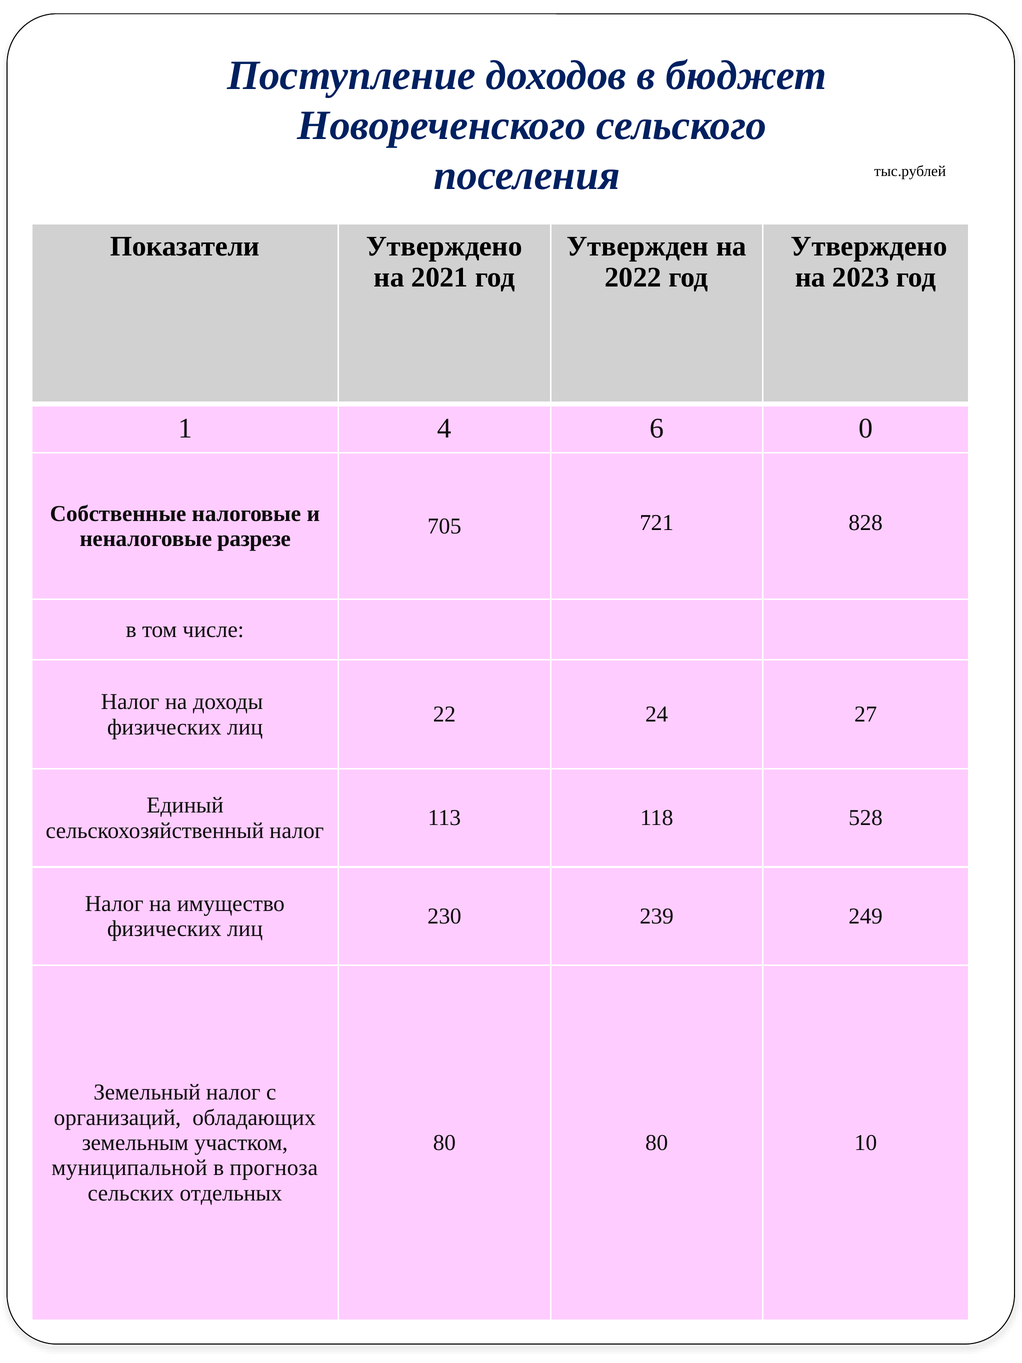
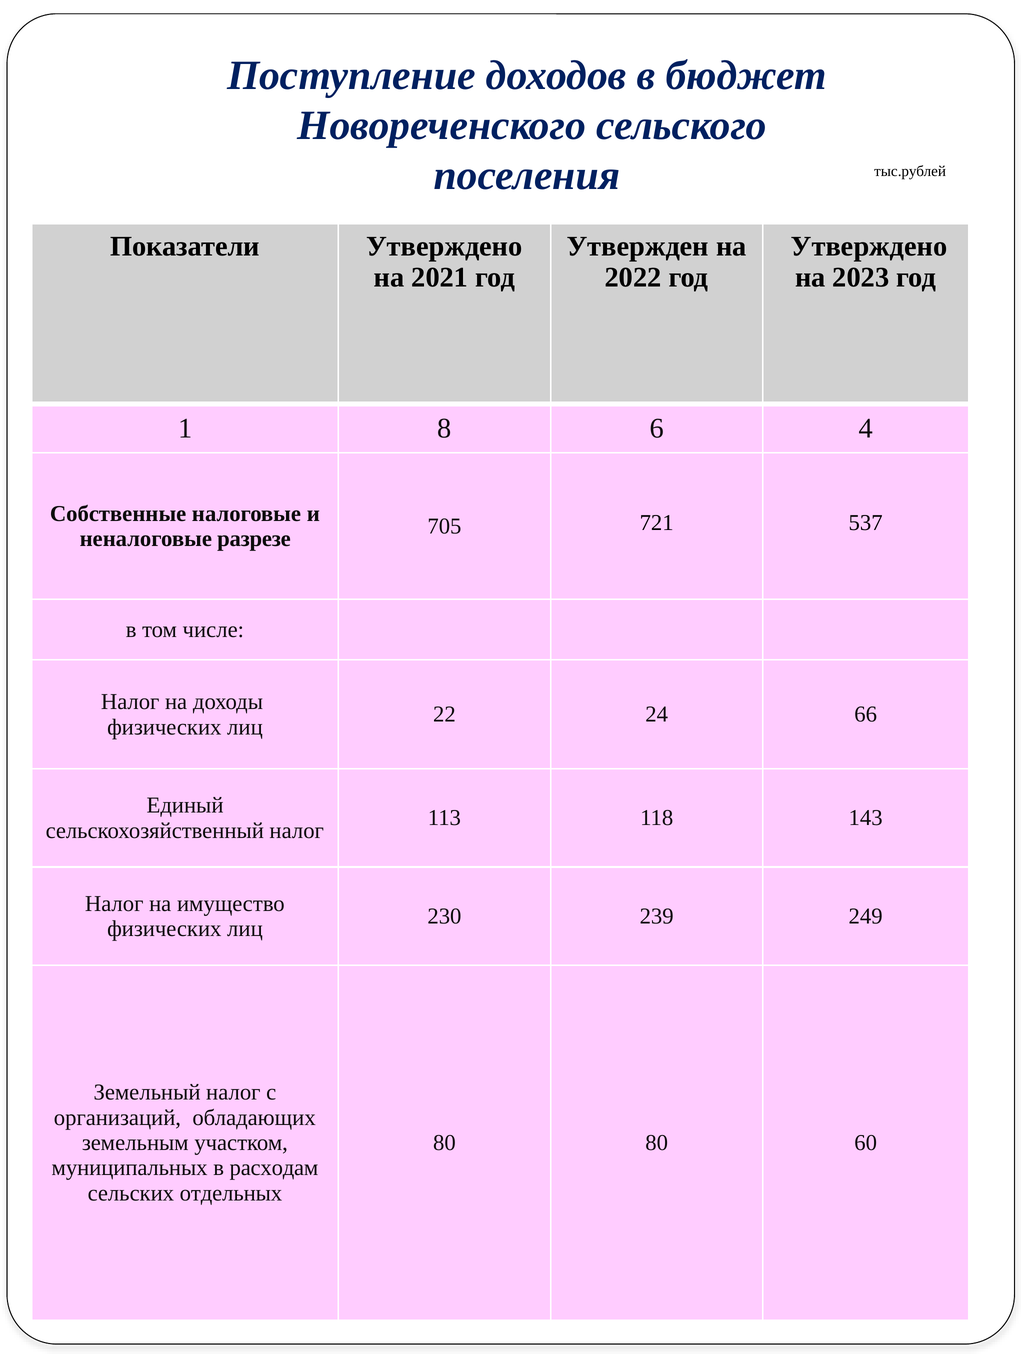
4: 4 -> 8
0: 0 -> 4
828: 828 -> 537
27: 27 -> 66
528: 528 -> 143
10: 10 -> 60
муниципальной: муниципальной -> муниципальных
прогноза: прогноза -> расходам
